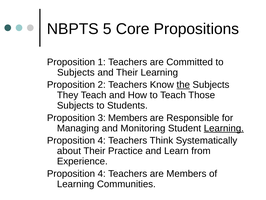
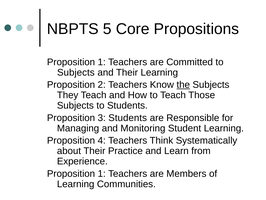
3 Members: Members -> Students
Learning at (224, 128) underline: present -> none
4 at (102, 173): 4 -> 1
